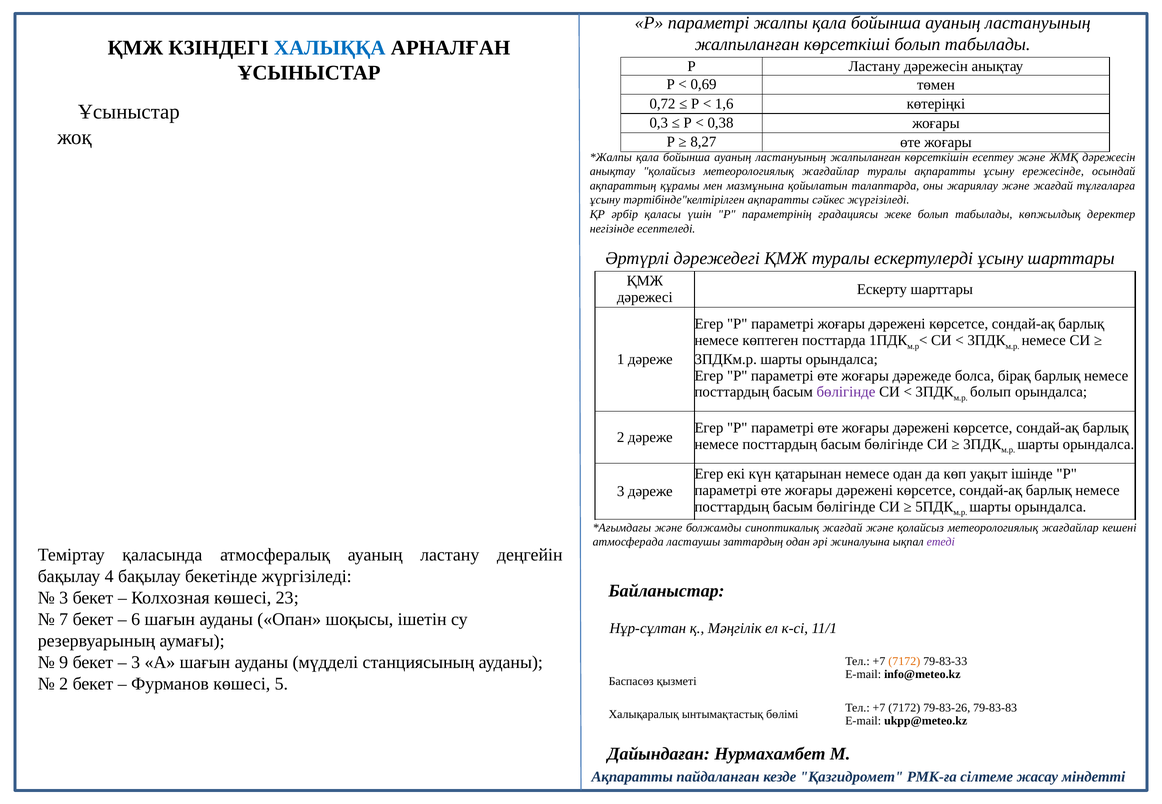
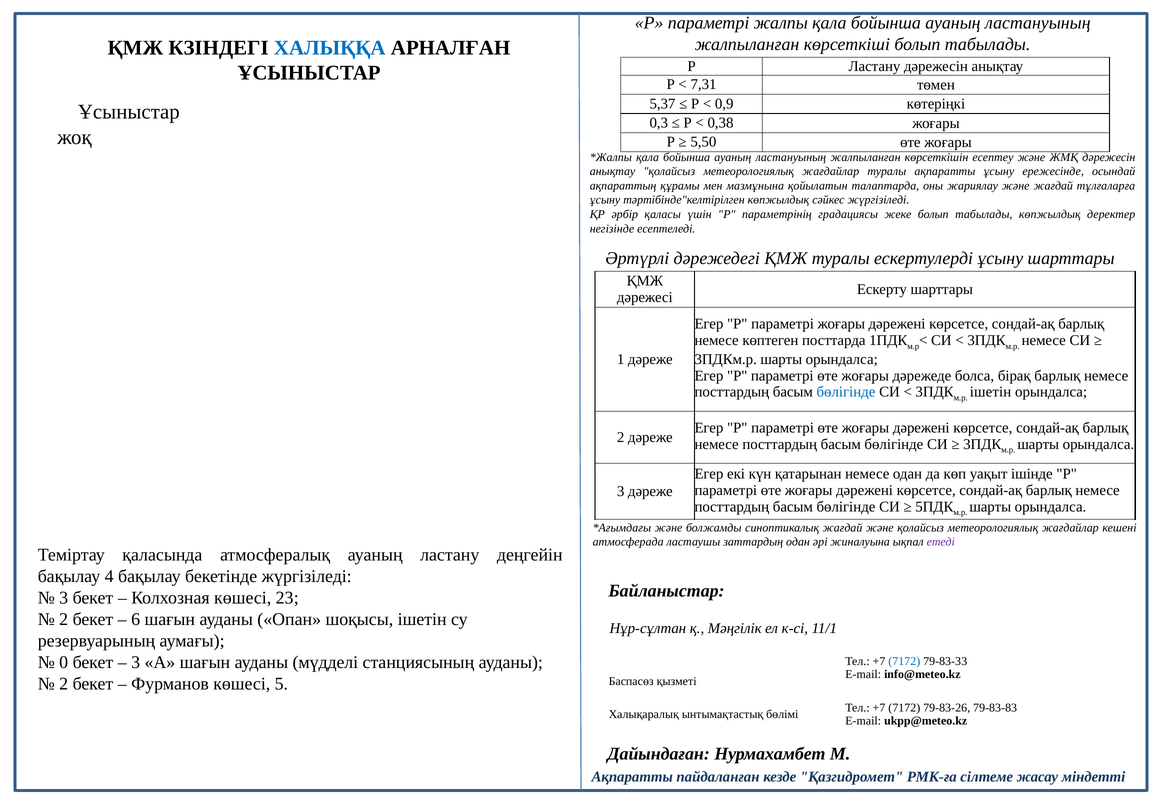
0,69: 0,69 -> 7,31
0,72: 0,72 -> 5,37
1,6: 1,6 -> 0,9
8,27: 8,27 -> 5,50
тәртібінде"келтірілген ақпаратты: ақпаратты -> көпжылдық
бөлігінде at (846, 392) colour: purple -> blue
болып at (991, 392): болып -> ішетін
7 at (64, 620): 7 -> 2
9: 9 -> 0
7172 at (904, 662) colour: orange -> blue
